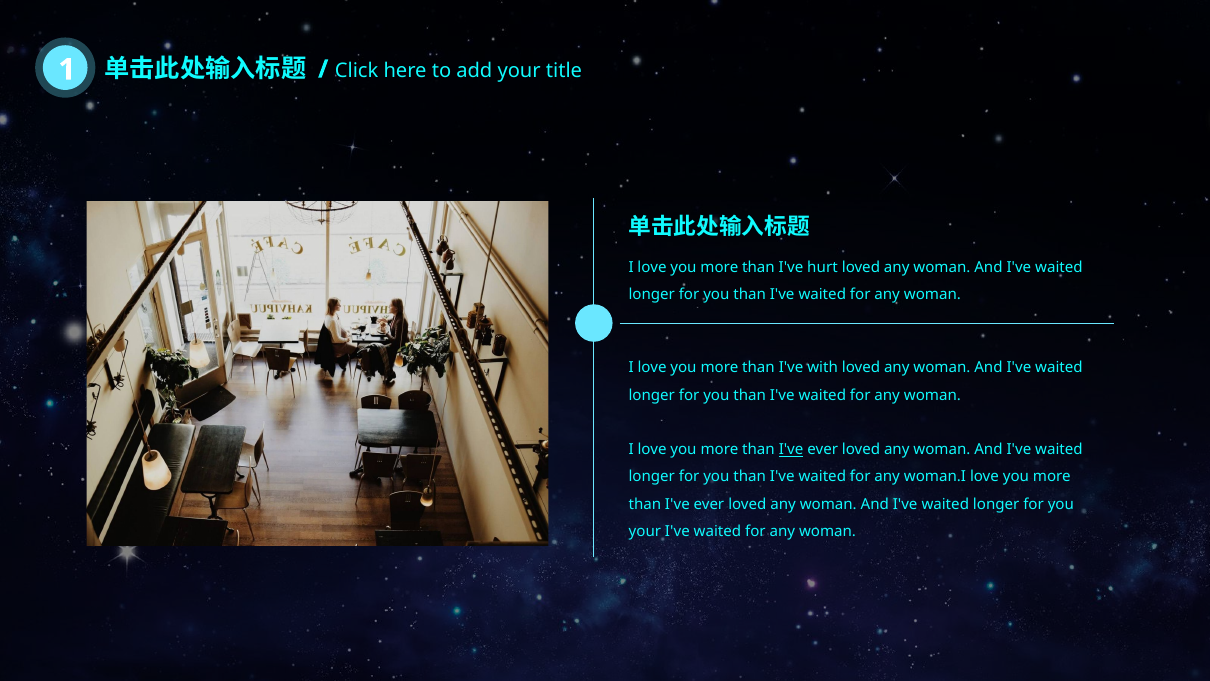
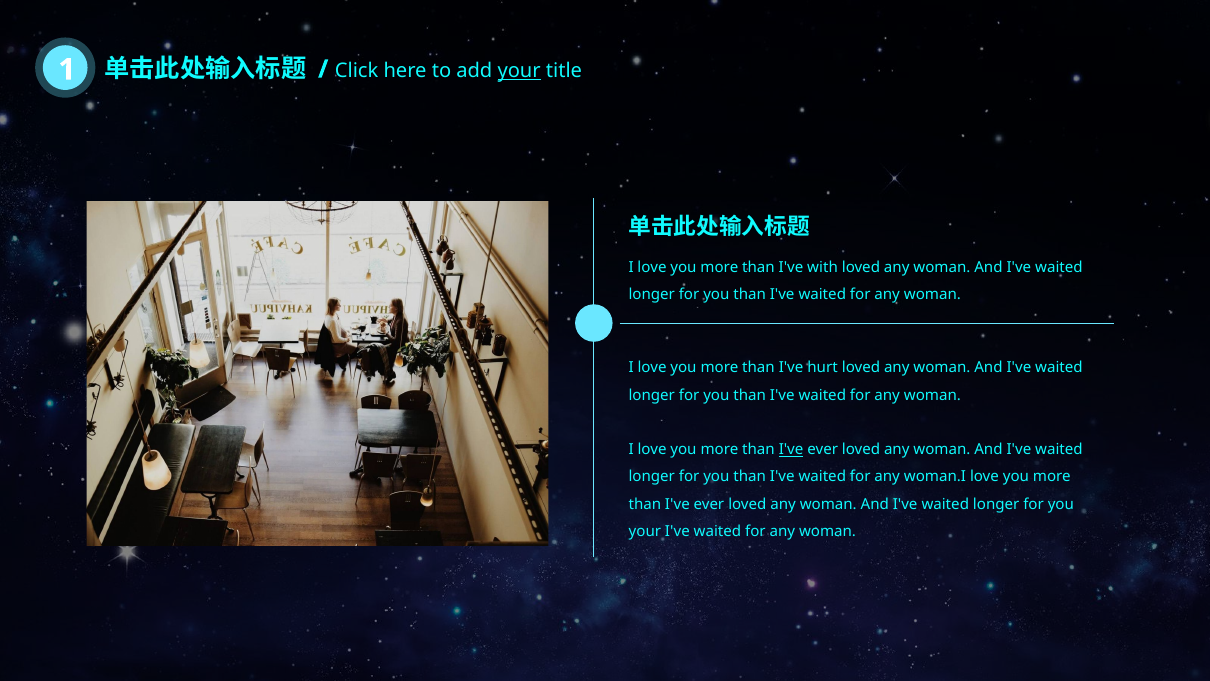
your at (519, 71) underline: none -> present
hurt: hurt -> with
with: with -> hurt
